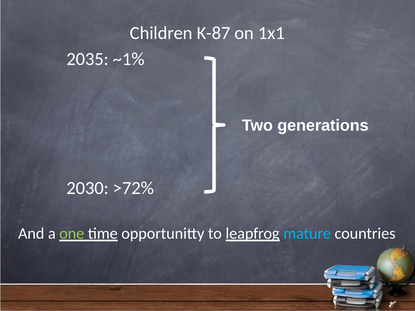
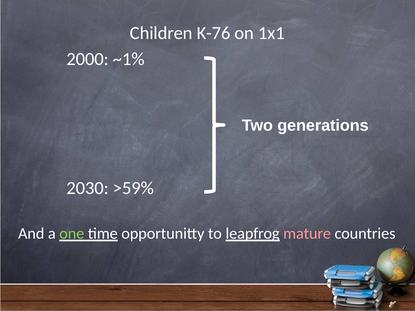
K-87: K-87 -> K-76
2035: 2035 -> 2000
>72%: >72% -> >59%
mature colour: light blue -> pink
